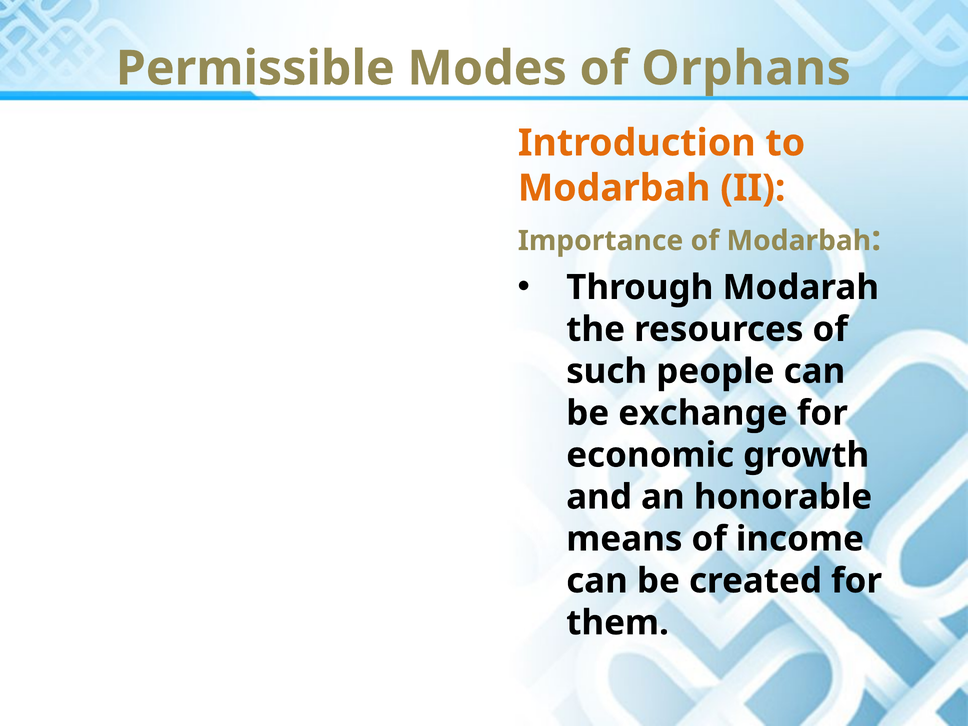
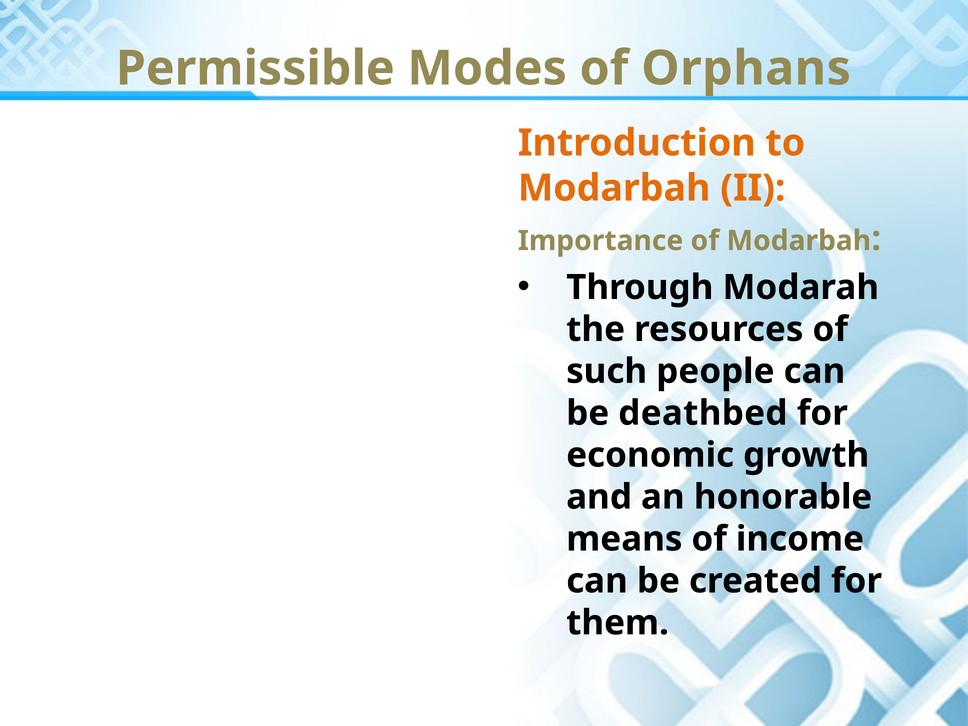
exchange: exchange -> deathbed
